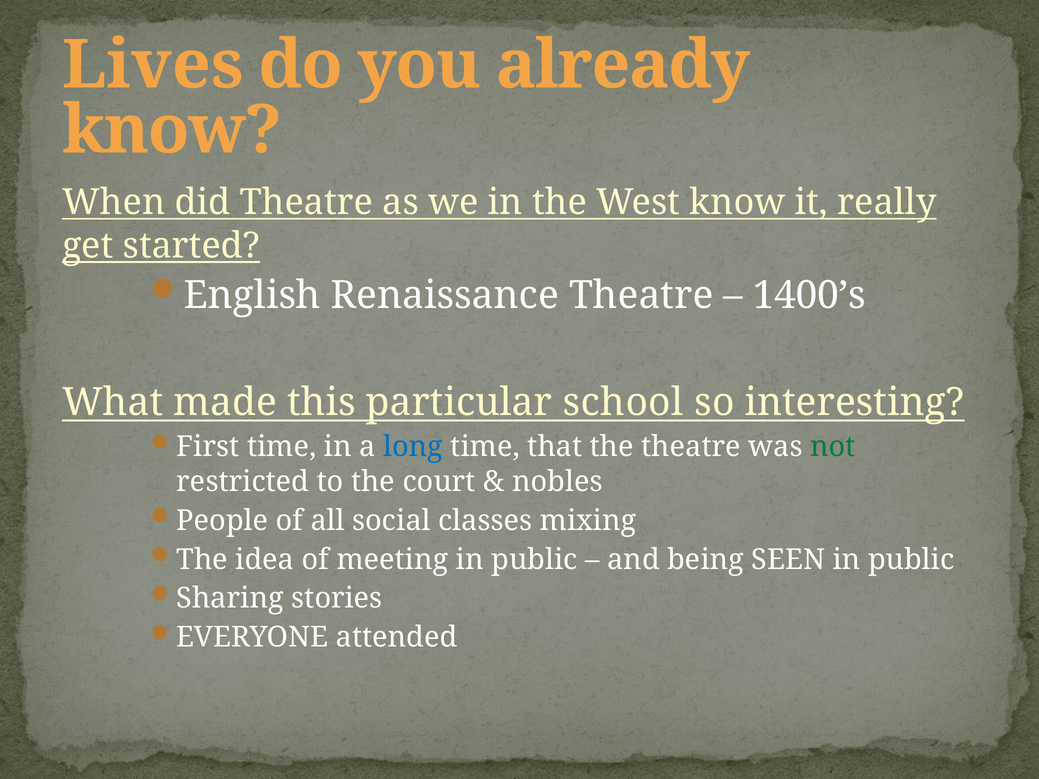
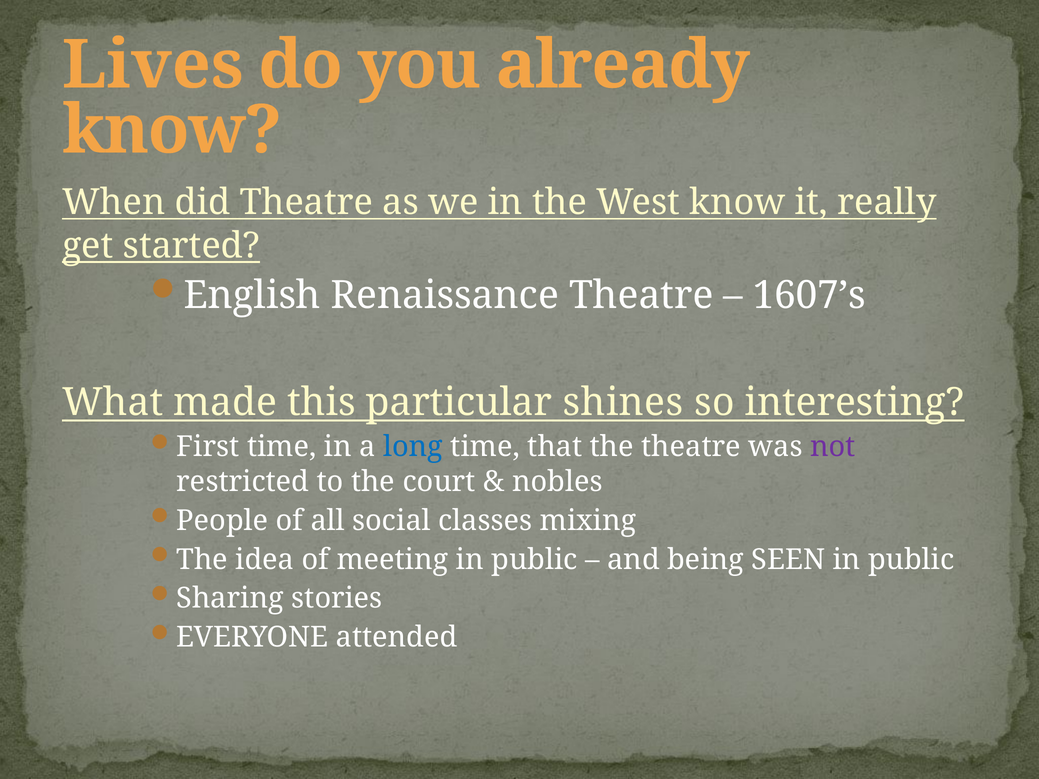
1400’s: 1400’s -> 1607’s
school: school -> shines
not colour: green -> purple
